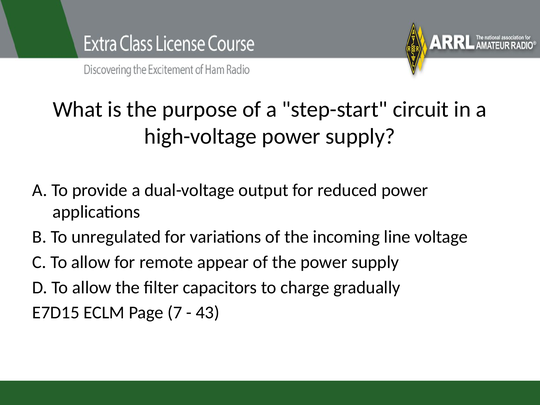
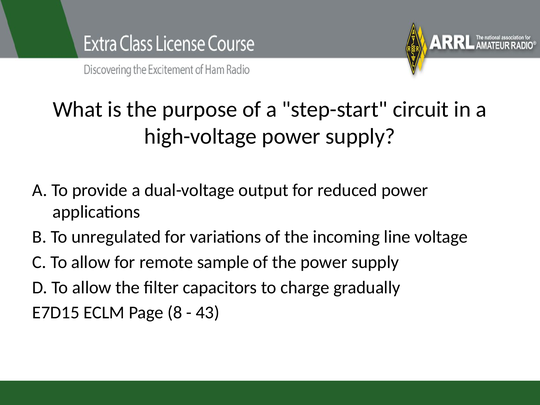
appear: appear -> sample
7: 7 -> 8
